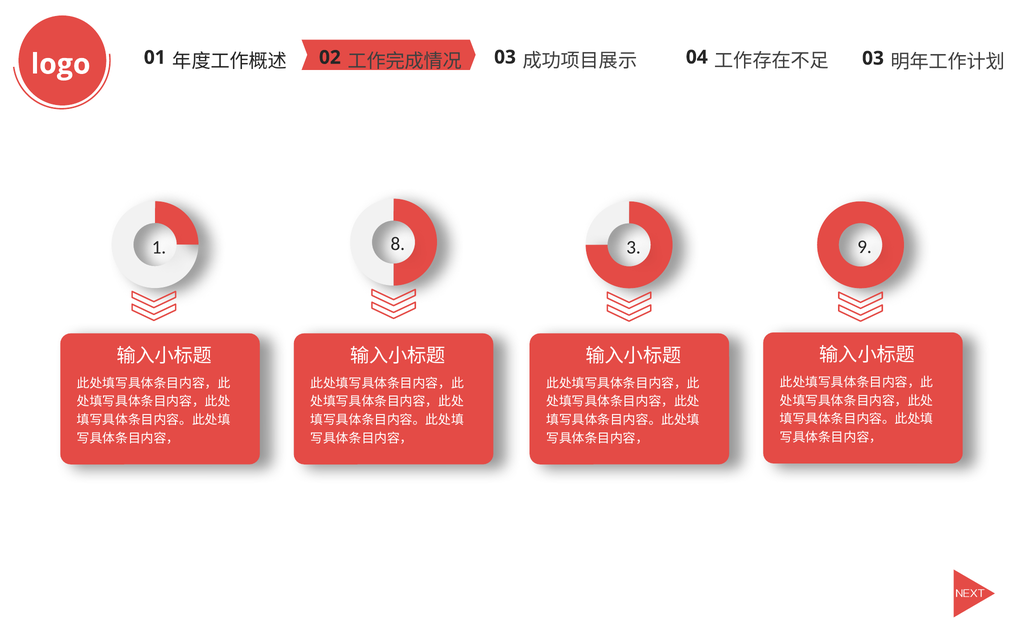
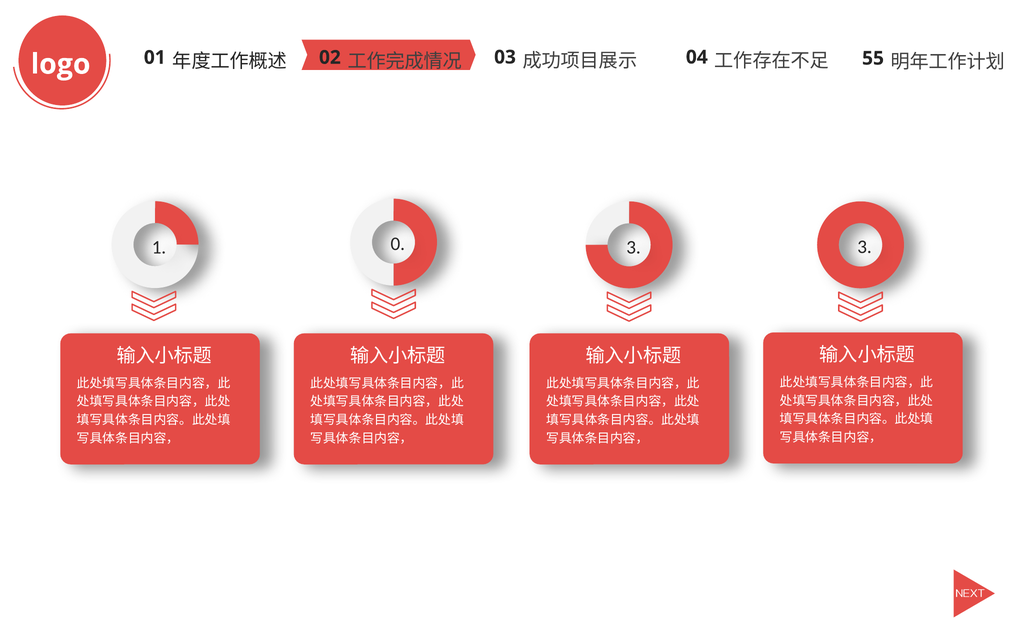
03 at (873, 58): 03 -> 55
8: 8 -> 0
3 9: 9 -> 3
